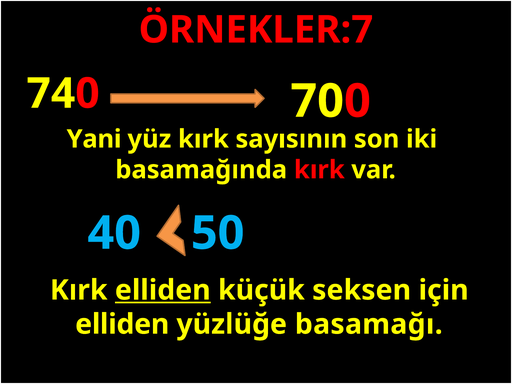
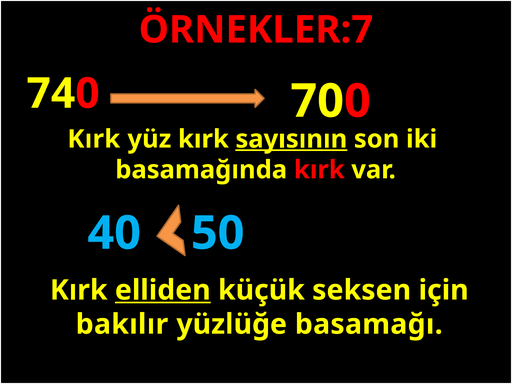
Yani at (94, 139): Yani -> Kırk
sayısının underline: none -> present
elliden at (122, 324): elliden -> bakılır
